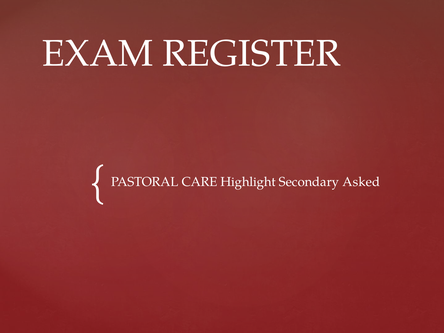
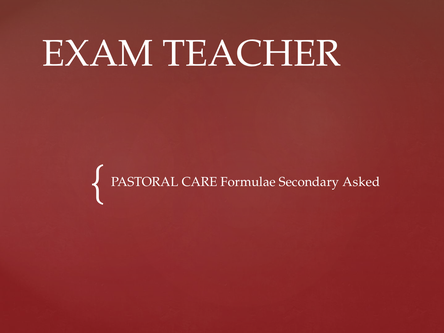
REGISTER: REGISTER -> TEACHER
Highlight: Highlight -> Formulae
